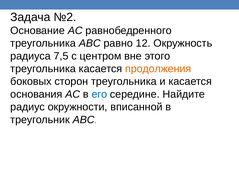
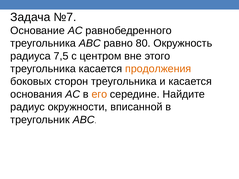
№2: №2 -> №7
12: 12 -> 80
его colour: blue -> orange
